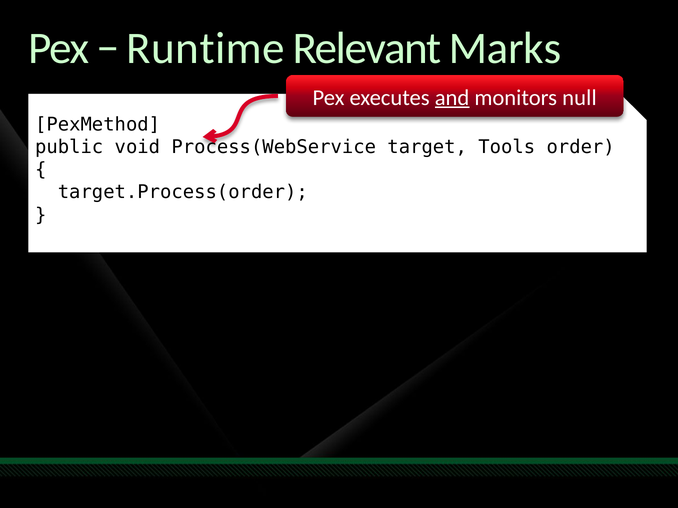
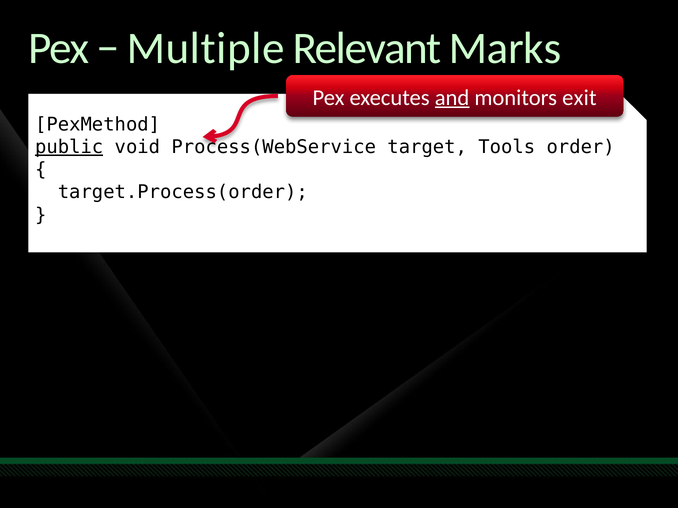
Runtime: Runtime -> Multiple
null: null -> exit
public underline: none -> present
